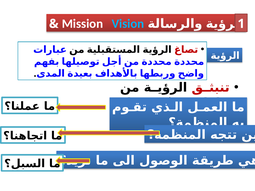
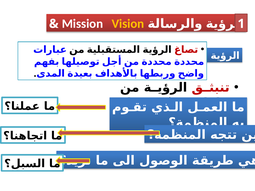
Vision colour: light blue -> yellow
